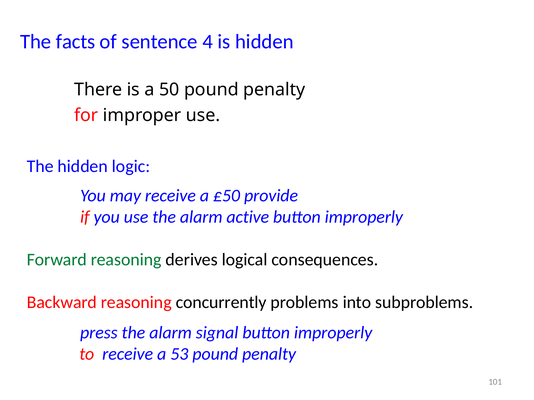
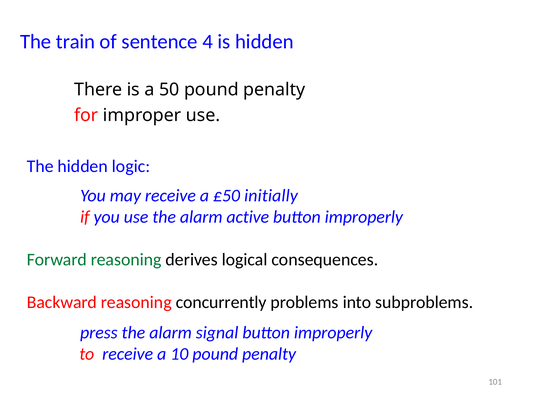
facts: facts -> train
provide: provide -> initially
53: 53 -> 10
